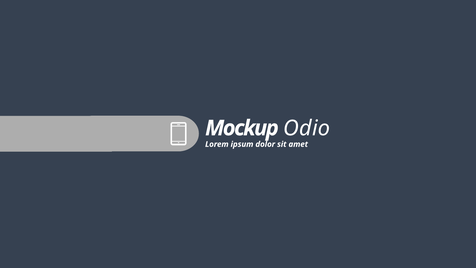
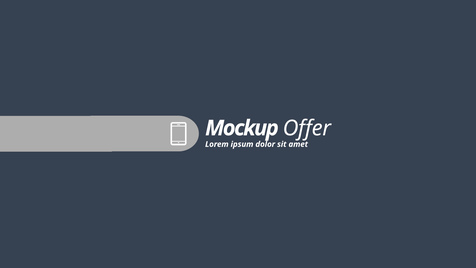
Odio: Odio -> Offer
